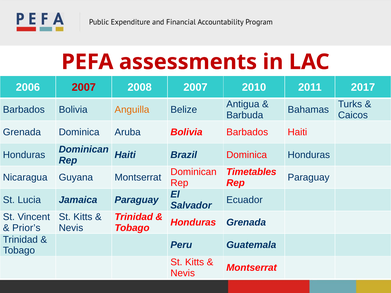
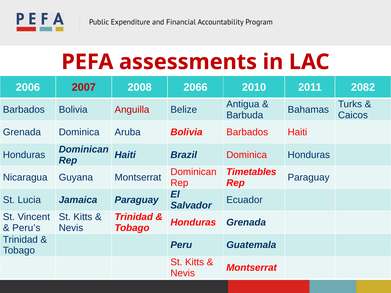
2008 2007: 2007 -> 2066
2017: 2017 -> 2082
Anguilla colour: orange -> red
Prior’s: Prior’s -> Peru’s
